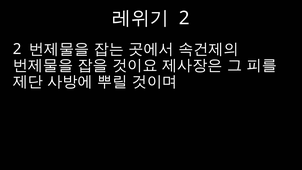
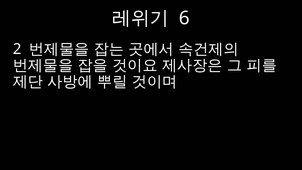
2 at (184, 18): 2 -> 6
